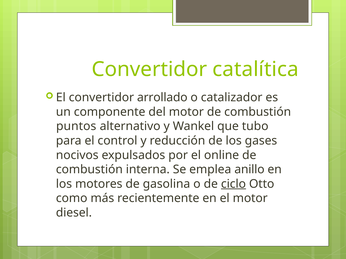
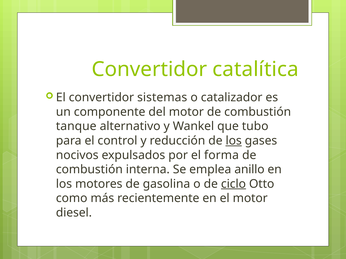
arrollado: arrollado -> sistemas
puntos: puntos -> tanque
los at (234, 141) underline: none -> present
online: online -> forma
